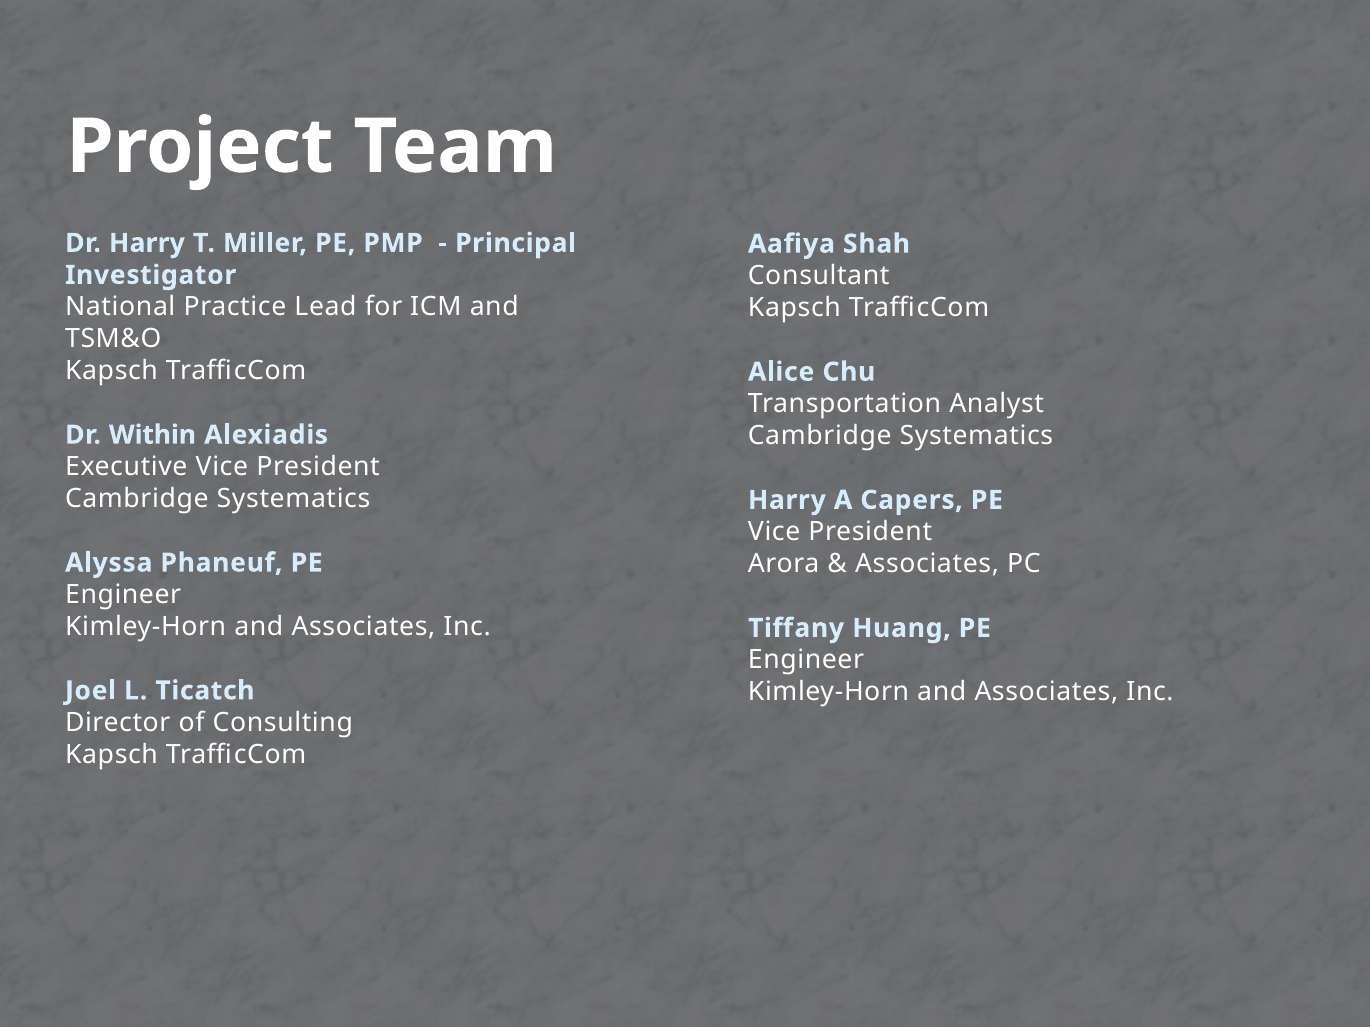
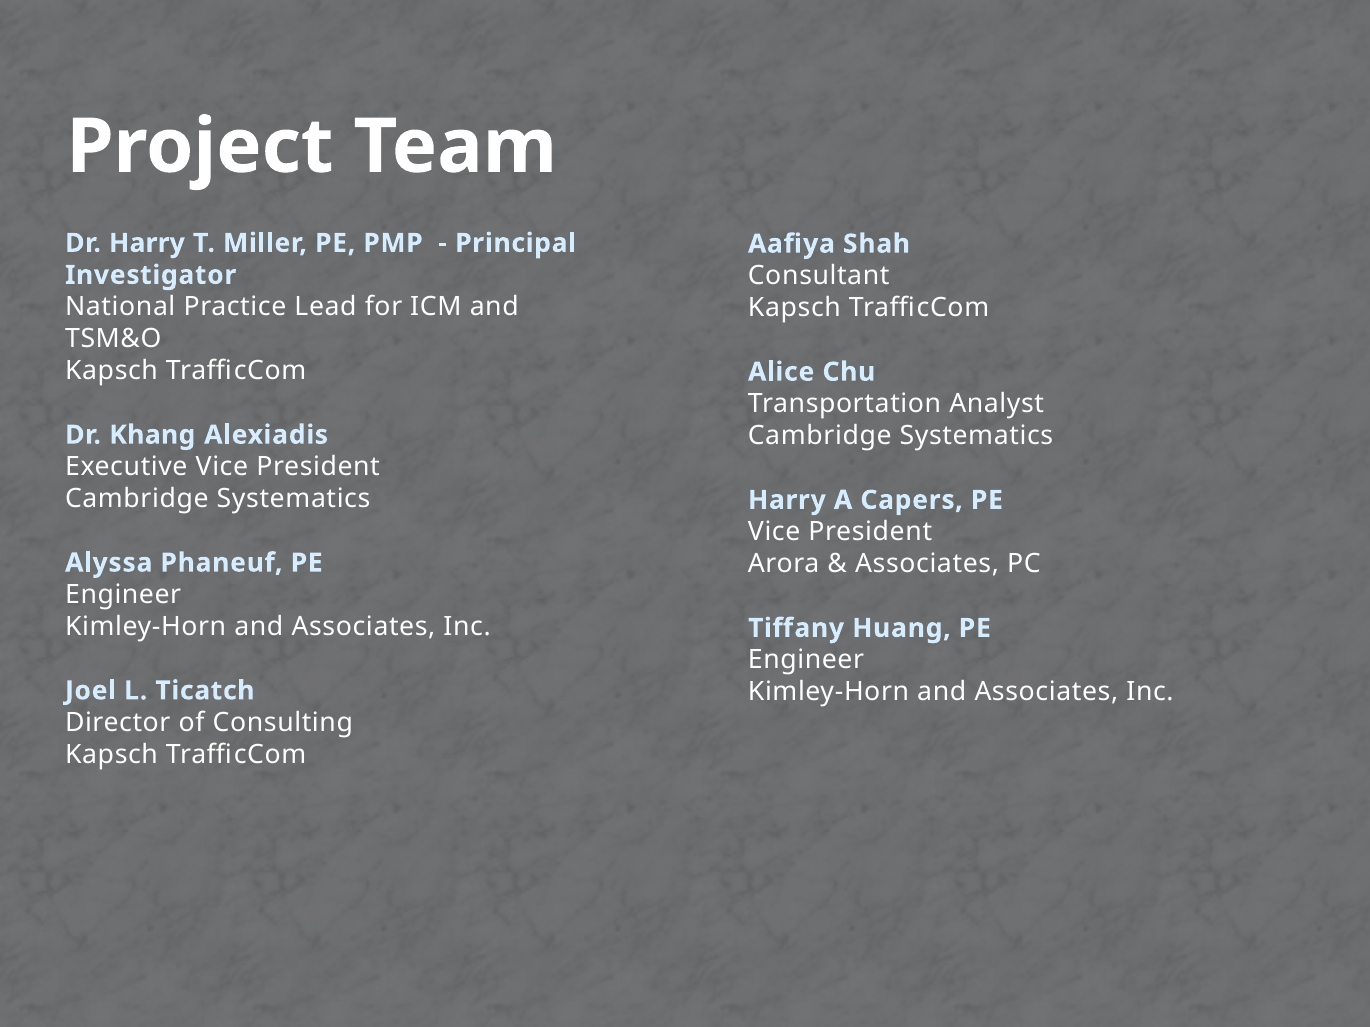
Within: Within -> Khang
